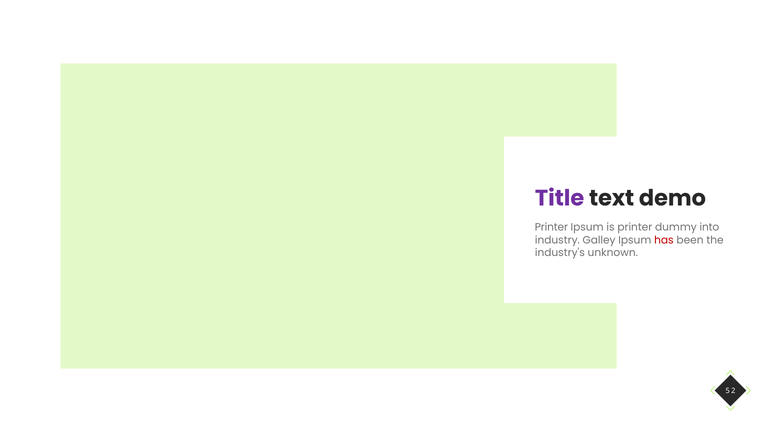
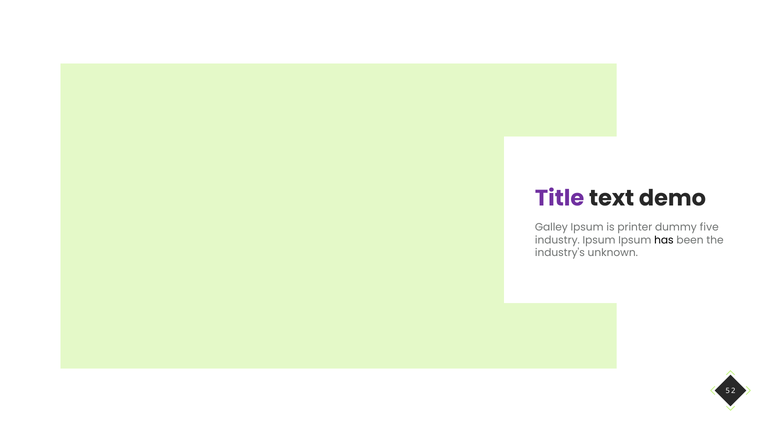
Printer at (551, 227): Printer -> Galley
into: into -> five
industry Galley: Galley -> Ipsum
has colour: red -> black
